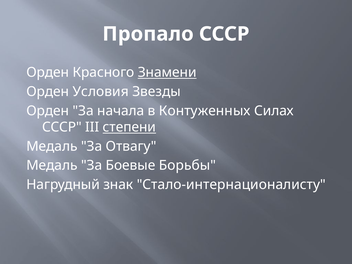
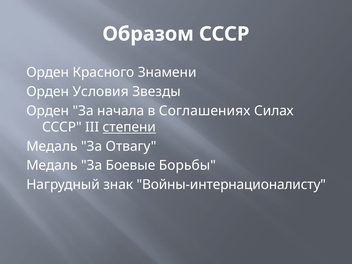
Пропало: Пропало -> Образом
Знамени underline: present -> none
Контуженных: Контуженных -> Соглашениях
Стало-интернационалисту: Стало-интернационалисту -> Войны-интернационалисту
